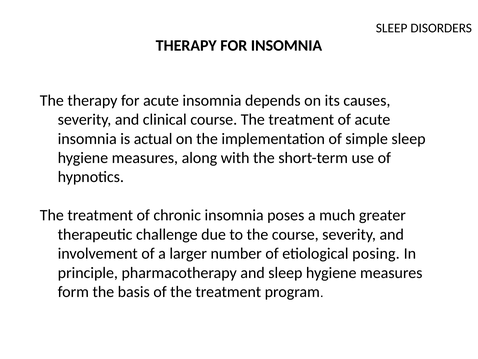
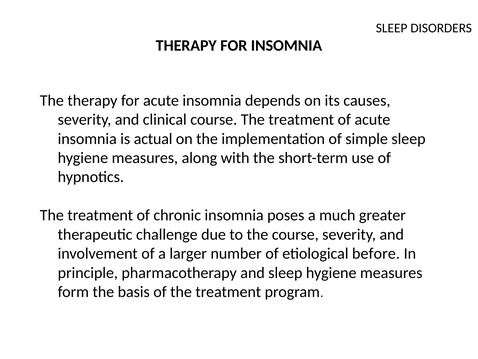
posing: posing -> before
